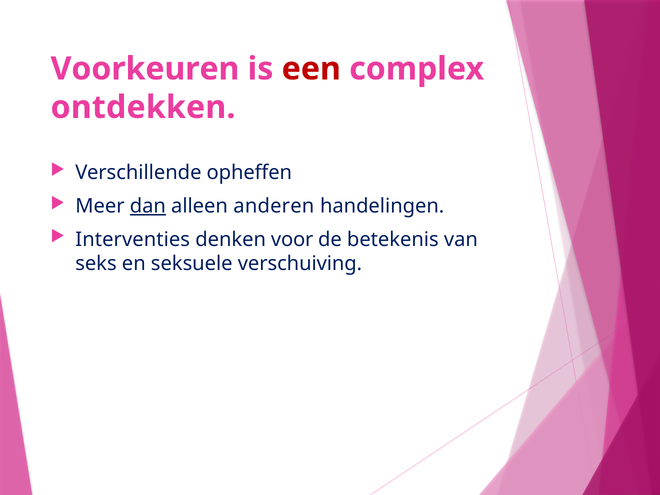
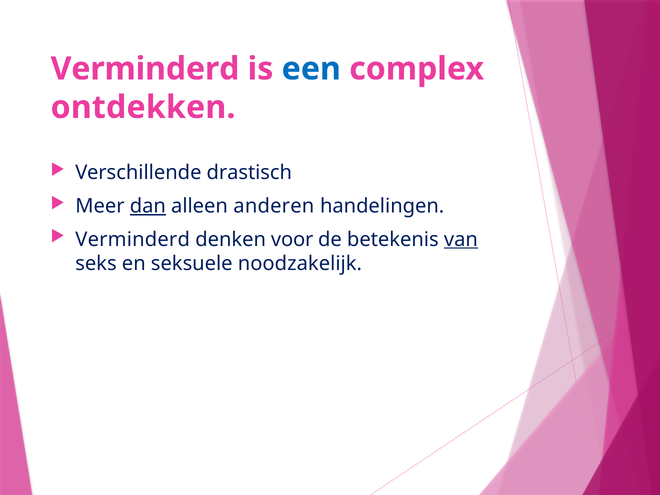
Voorkeuren at (145, 69): Voorkeuren -> Verminderd
een colour: red -> blue
opheffen: opheffen -> drastisch
Interventies at (133, 239): Interventies -> Verminderd
van underline: none -> present
verschuiving: verschuiving -> noodzakelijk
